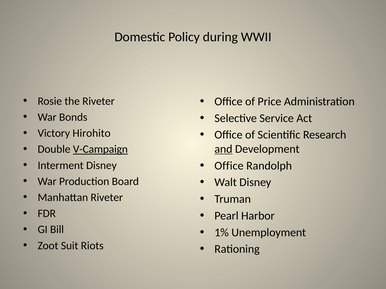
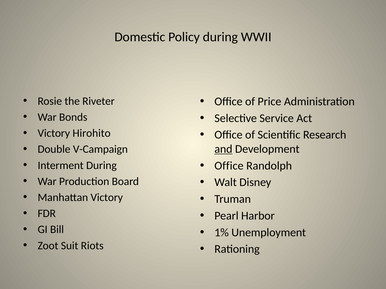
V-Campaign underline: present -> none
Interment Disney: Disney -> During
Manhattan Riveter: Riveter -> Victory
